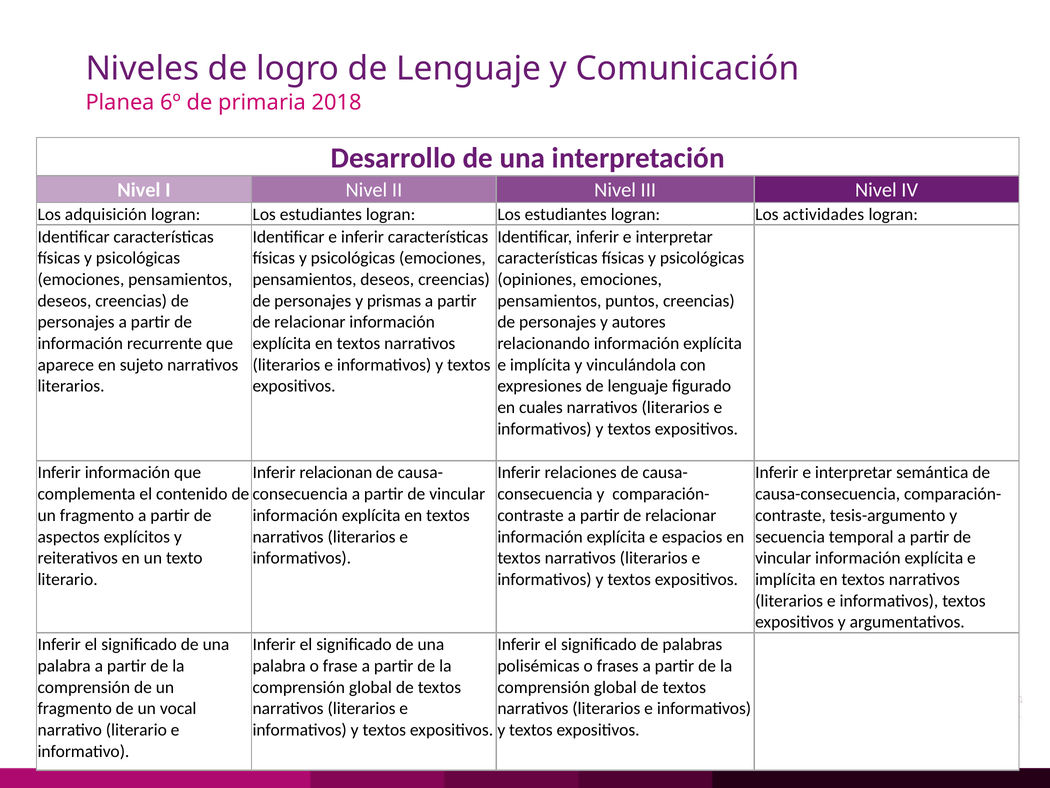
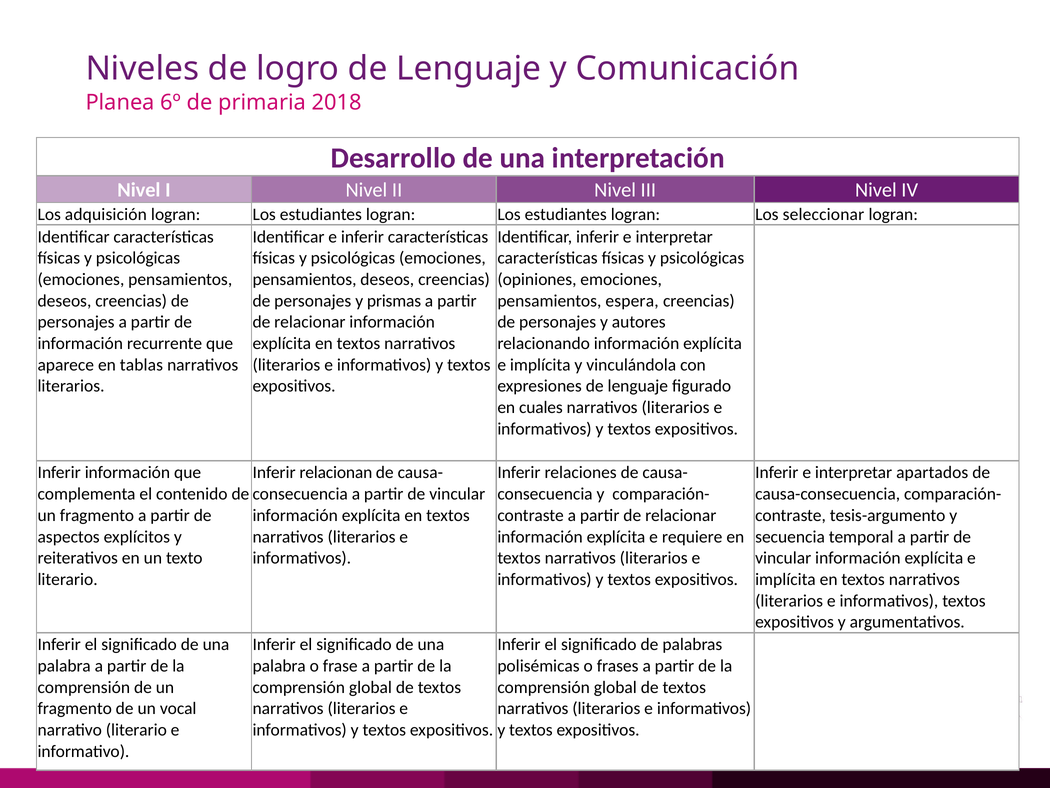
actividades: actividades -> seleccionar
puntos: puntos -> espera
sujeto: sujeto -> tablas
semántica: semántica -> apartados
espacios: espacios -> requiere
